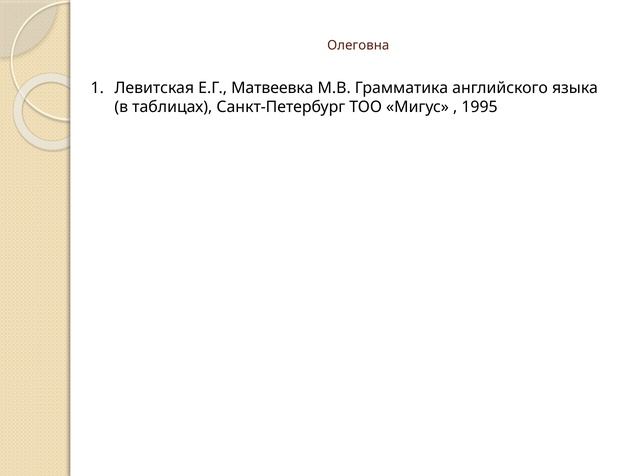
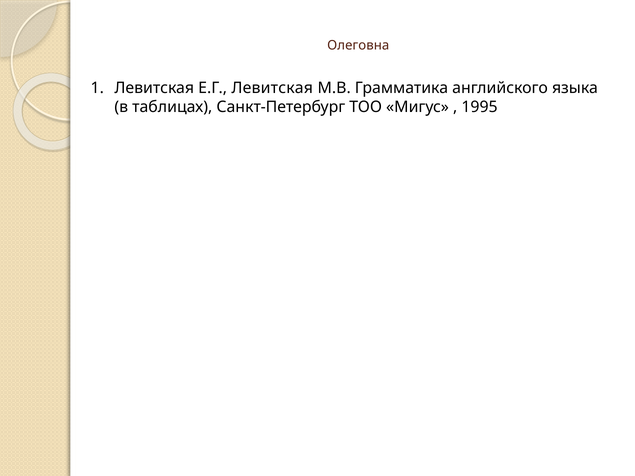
Е.Г Матвеевка: Матвеевка -> Левитская
